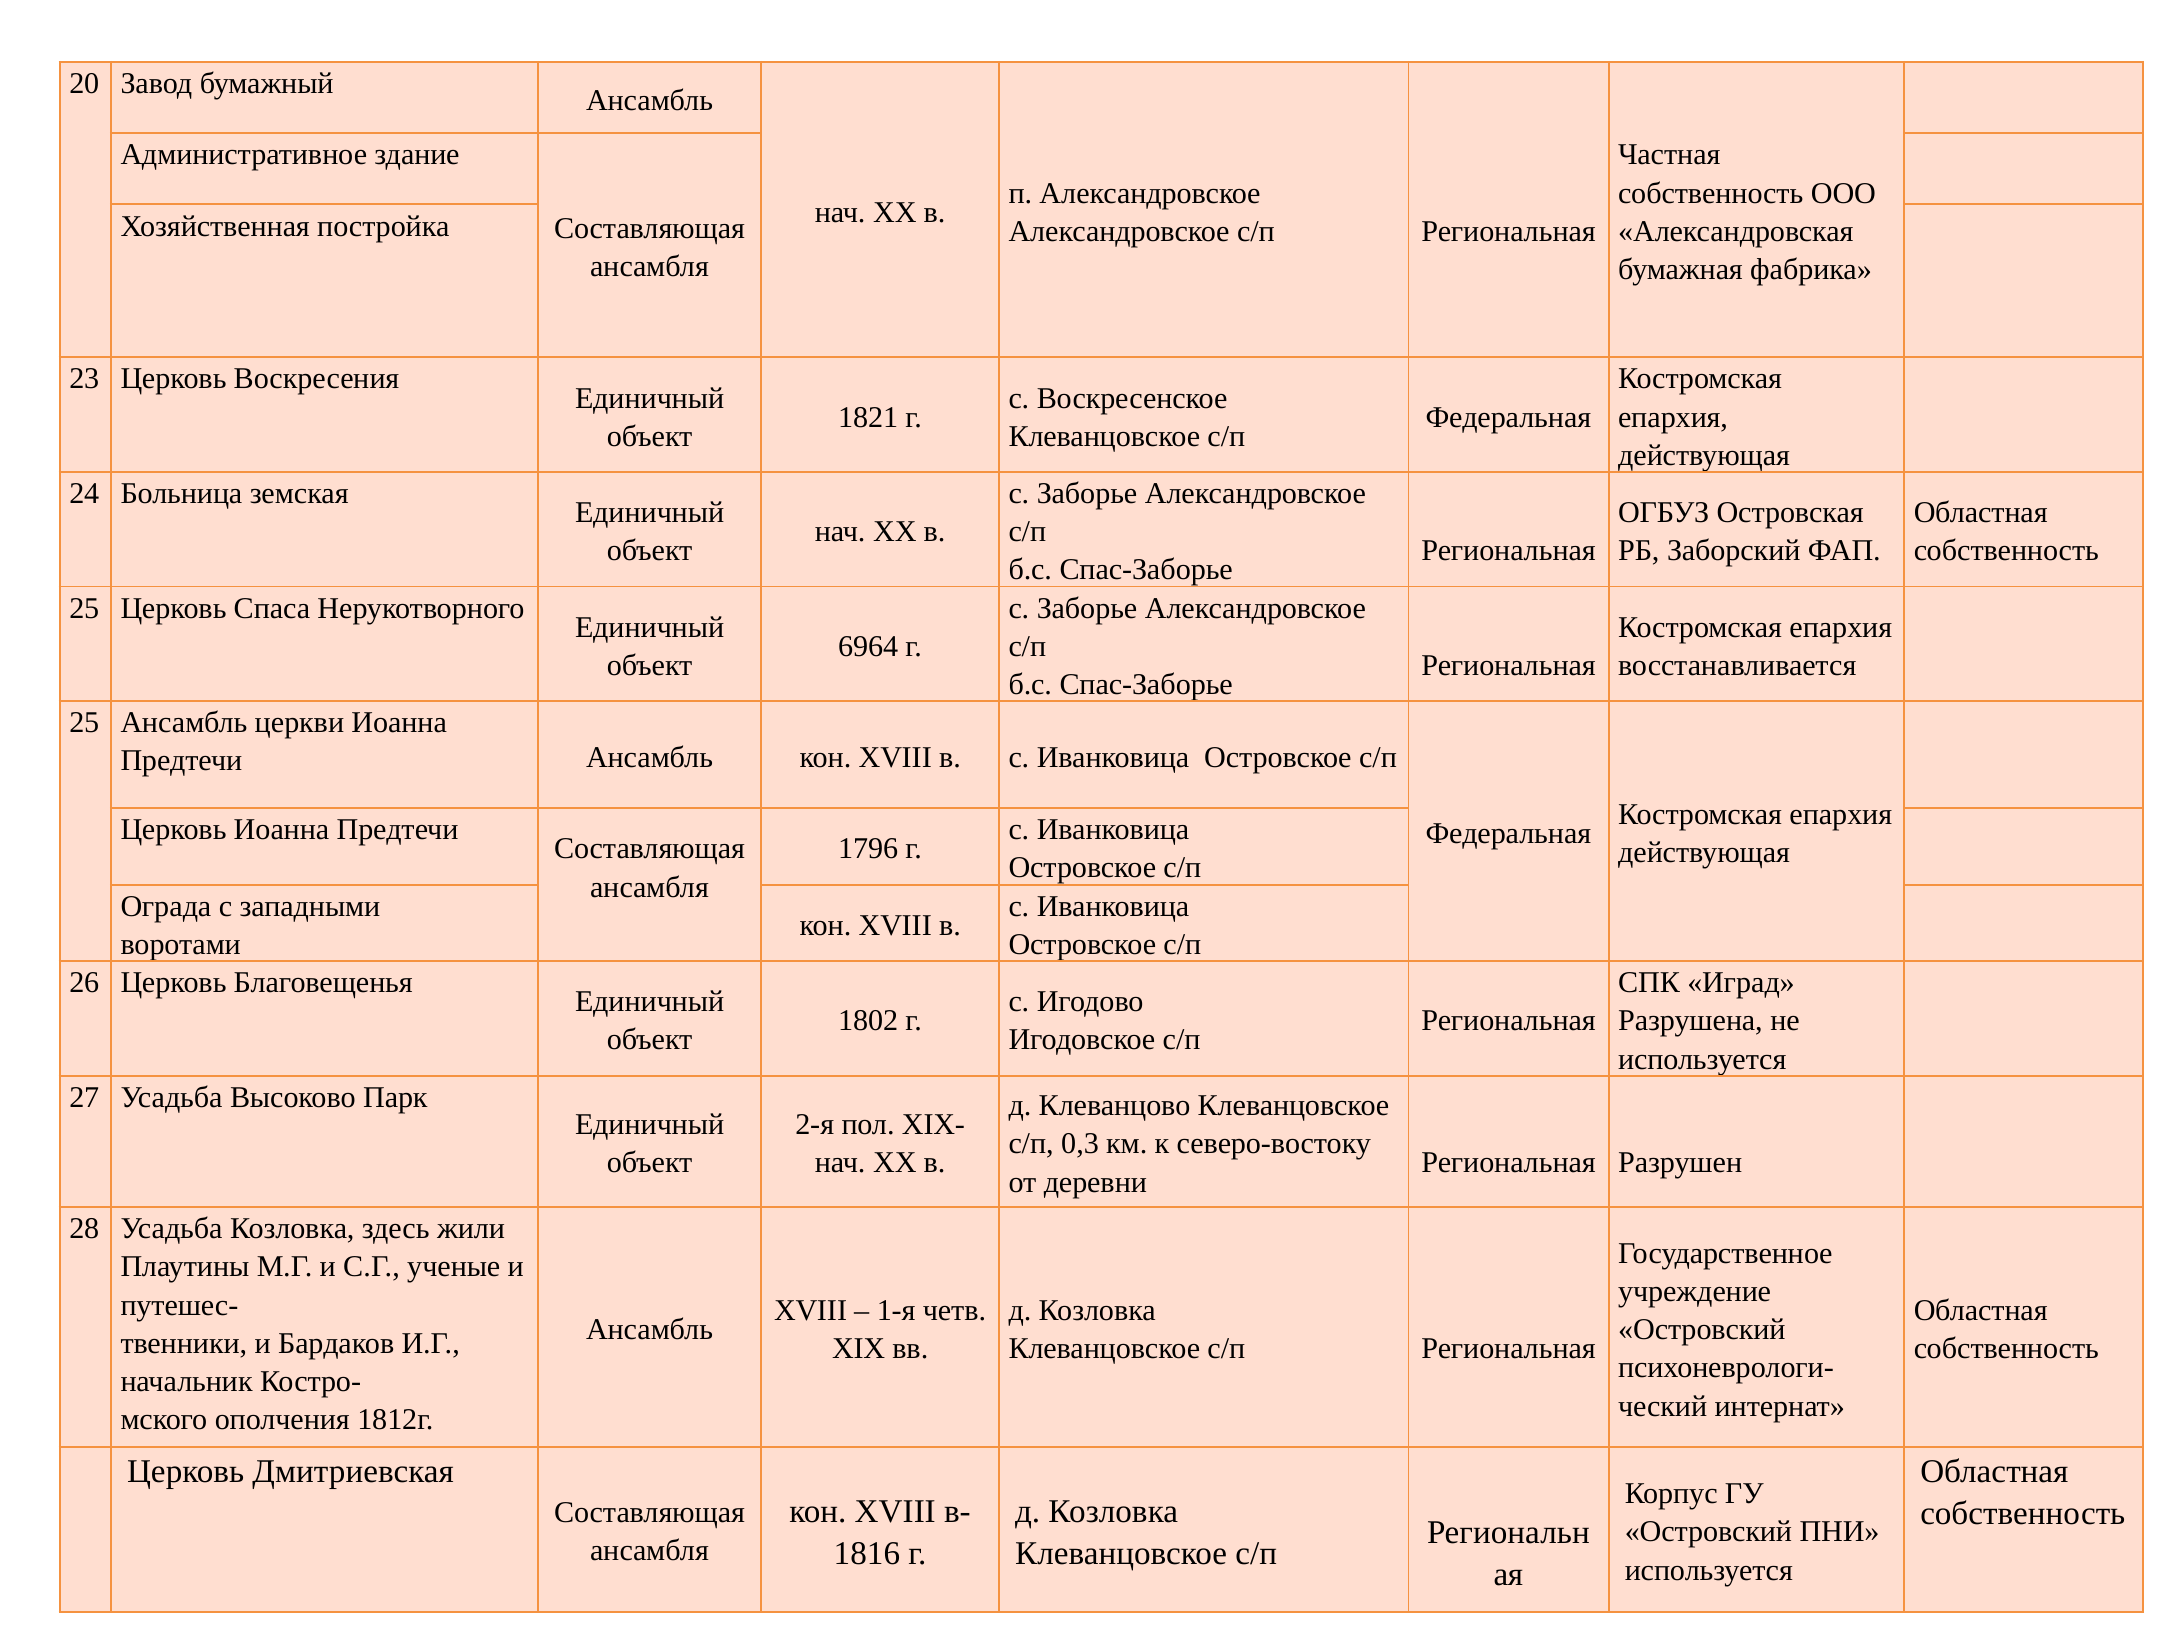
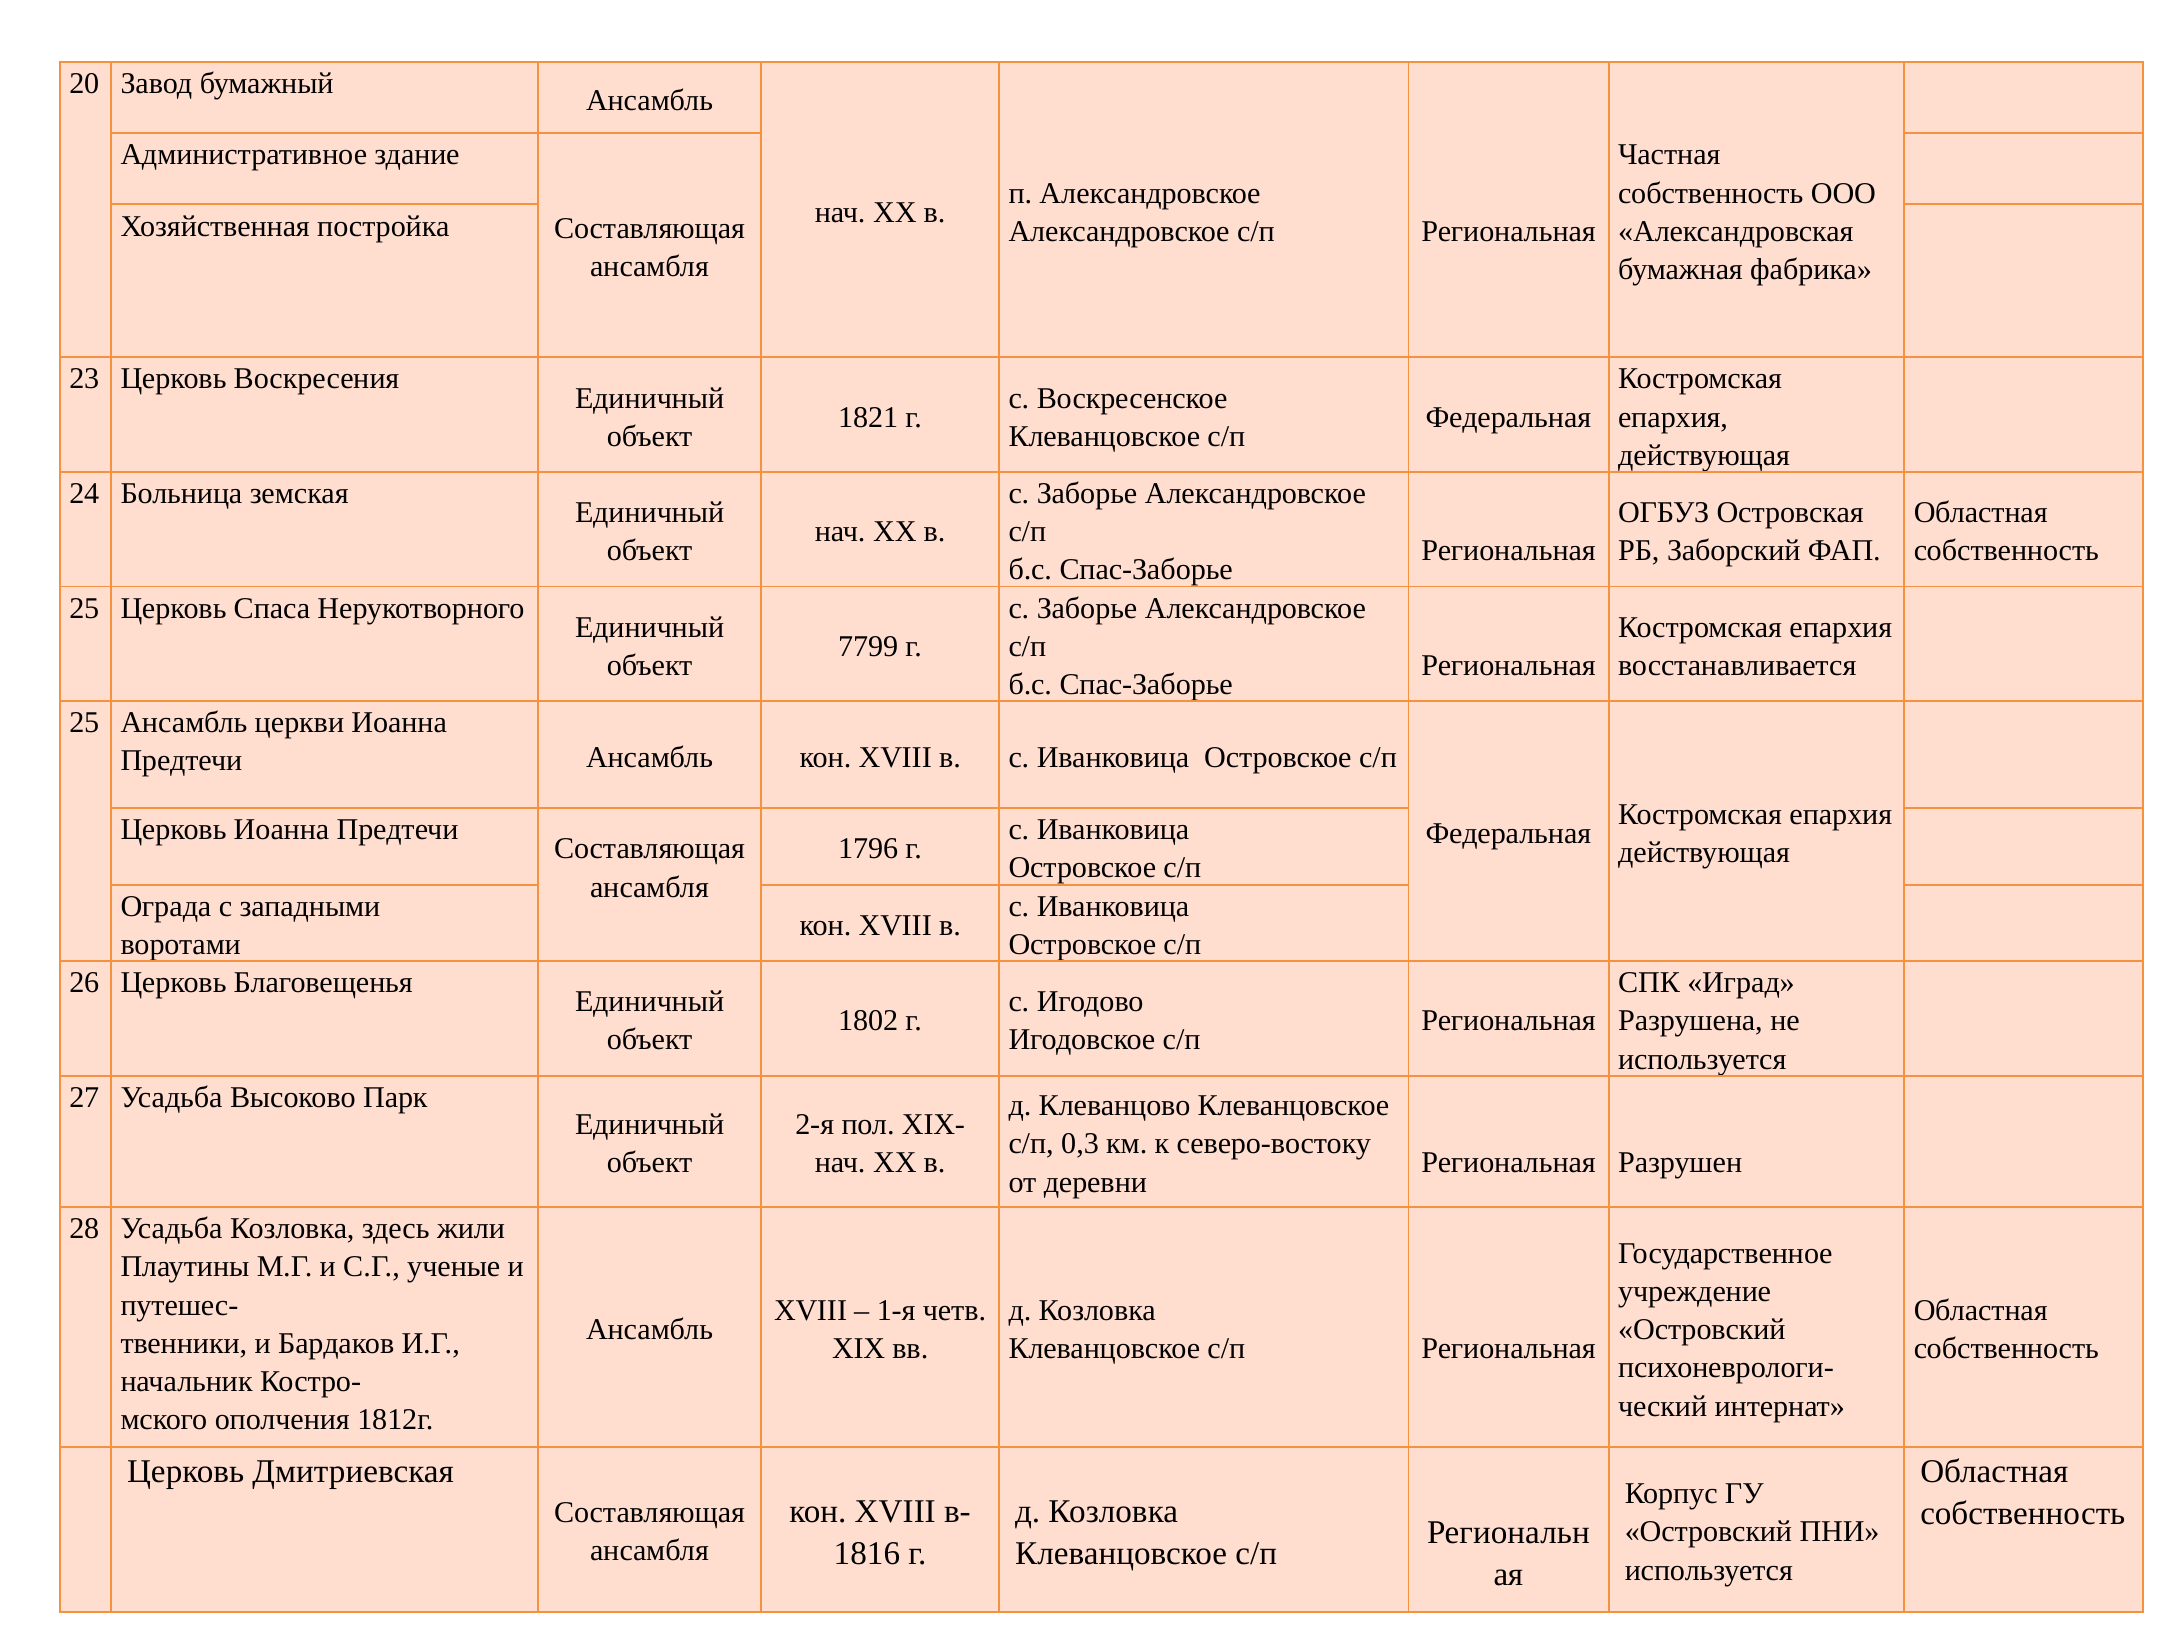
6964: 6964 -> 7799
